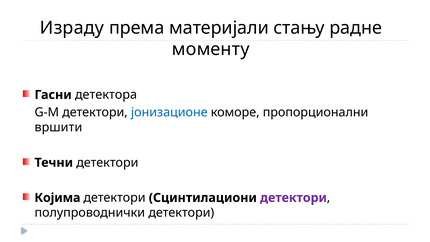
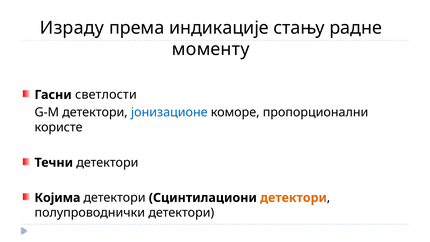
материјали: материјали -> индикације
детектора: детектора -> светлости
вршити: вршити -> користе
детектори at (294, 198) colour: purple -> orange
